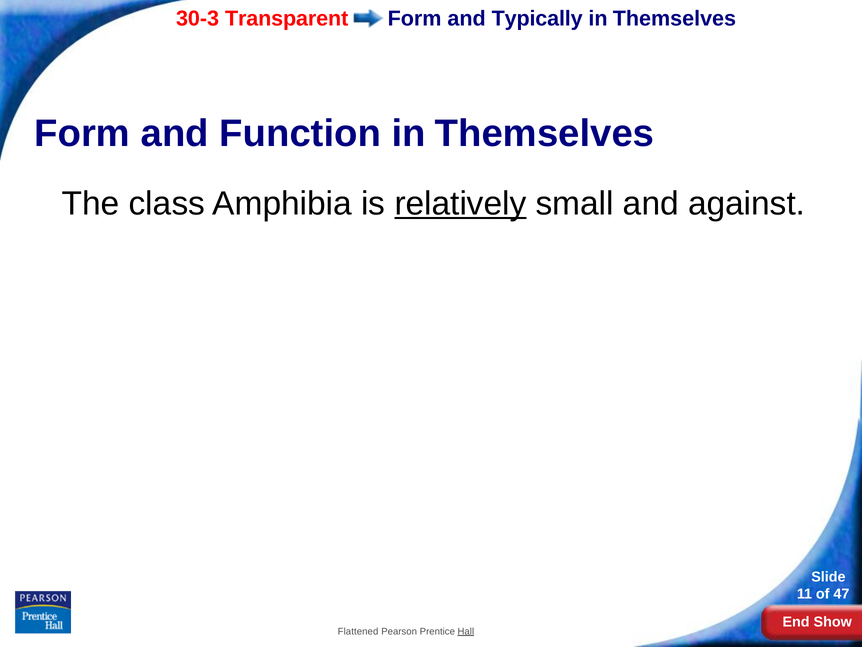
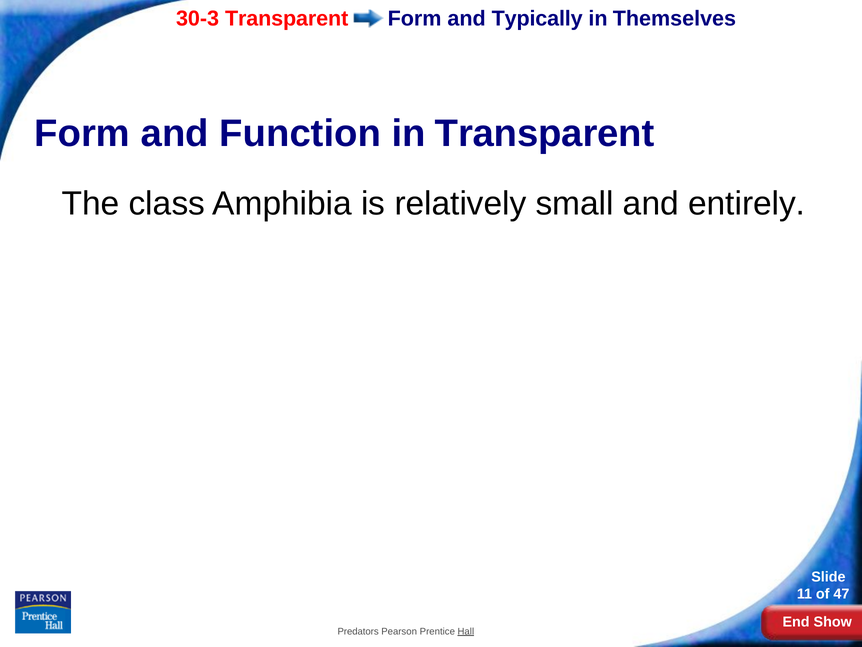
Function in Themselves: Themselves -> Transparent
relatively underline: present -> none
against: against -> entirely
Flattened: Flattened -> Predators
